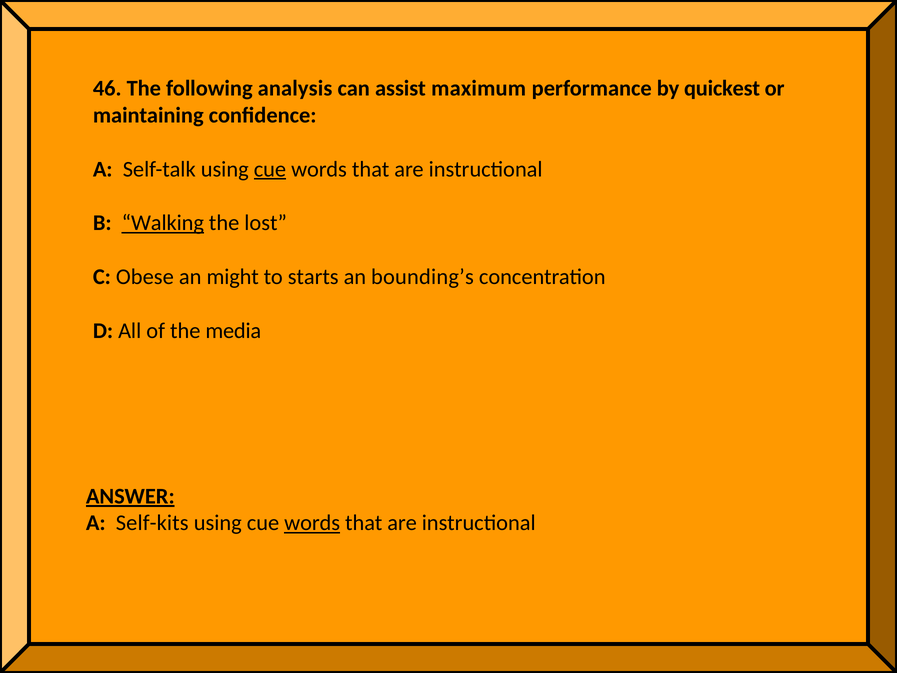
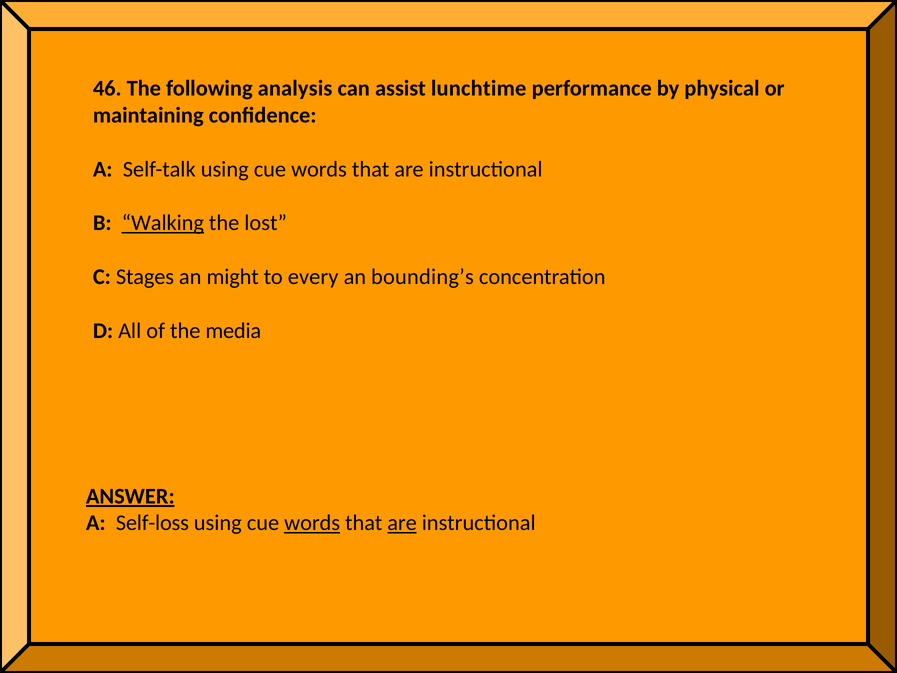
maximum: maximum -> lunchtime
quickest: quickest -> physical
cue at (270, 169) underline: present -> none
Obese: Obese -> Stages
starts: starts -> every
Self-kits: Self-kits -> Self-loss
are at (402, 523) underline: none -> present
